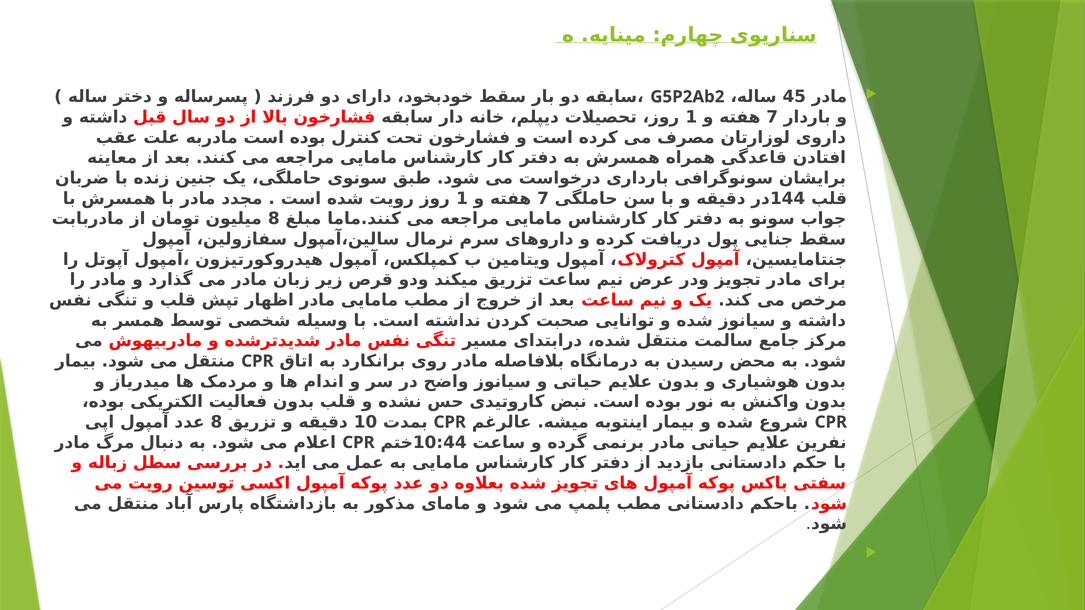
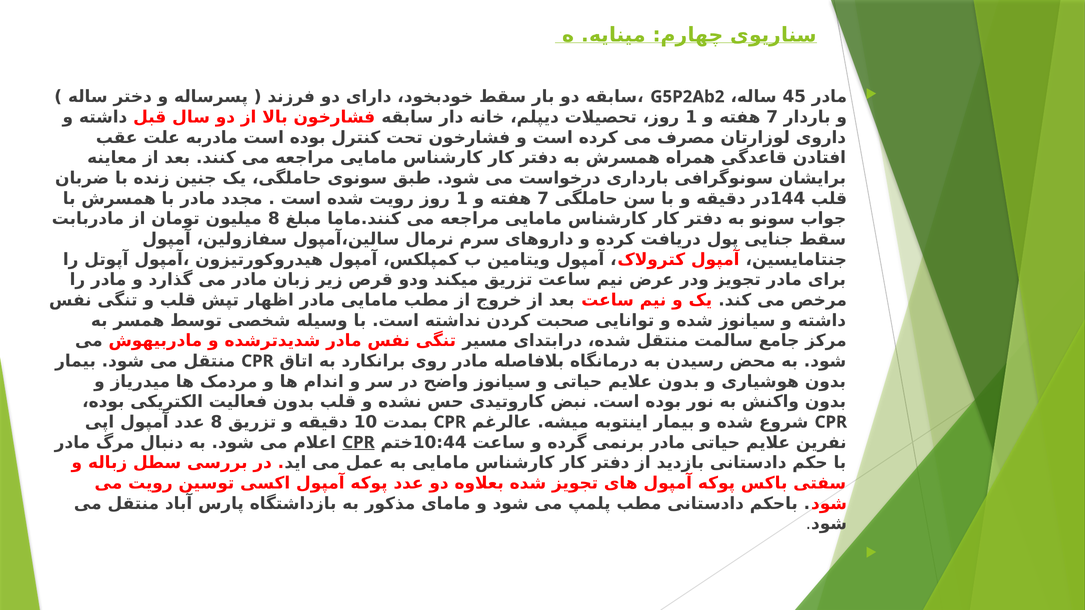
CPR at (358, 443) underline: none -> present
